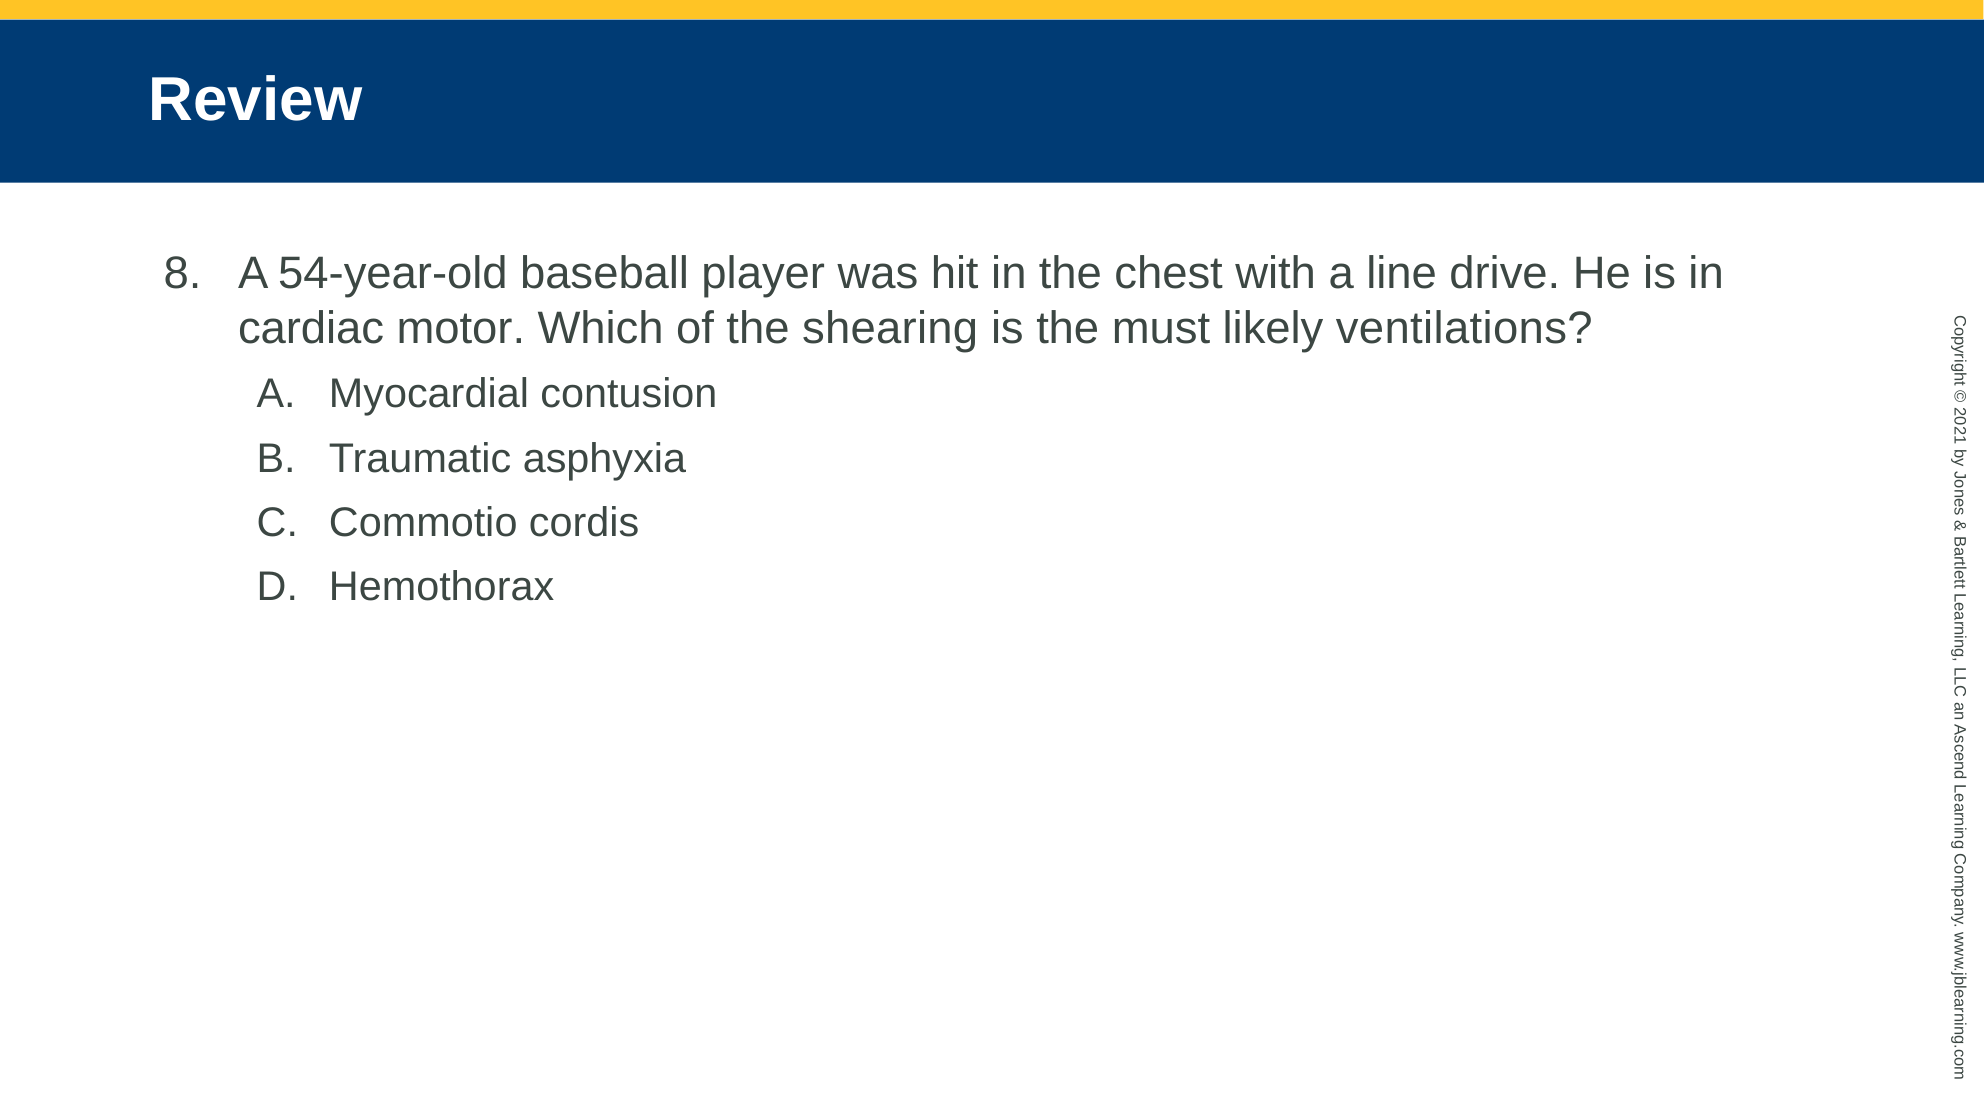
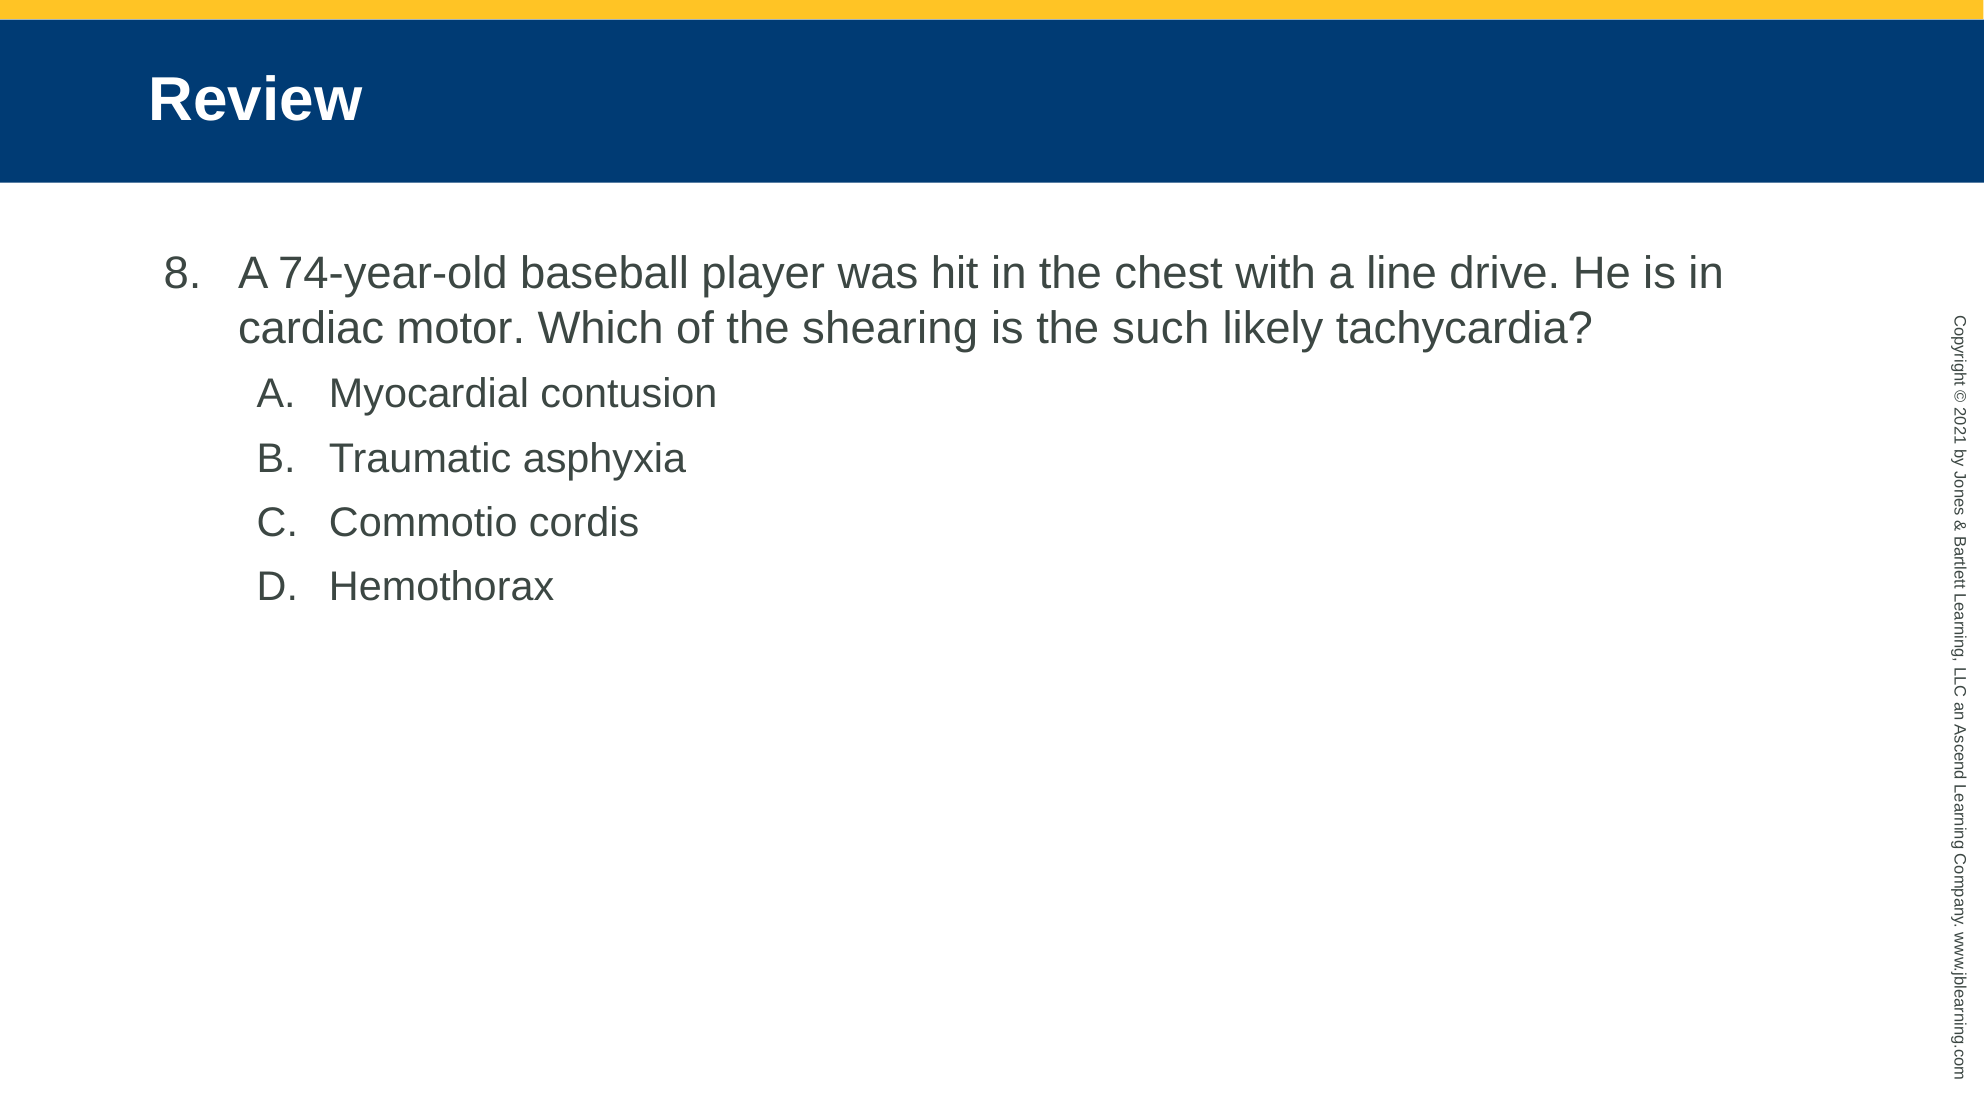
54-year-old: 54-year-old -> 74-year-old
must: must -> such
ventilations: ventilations -> tachycardia
